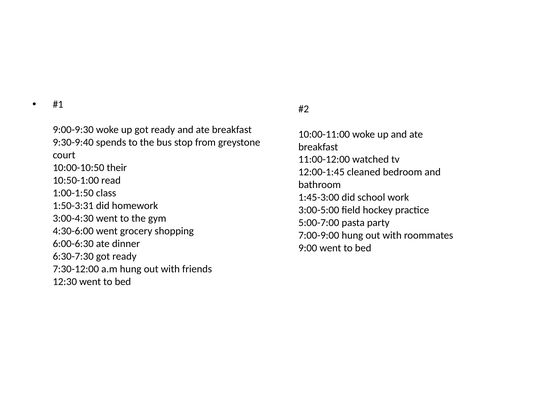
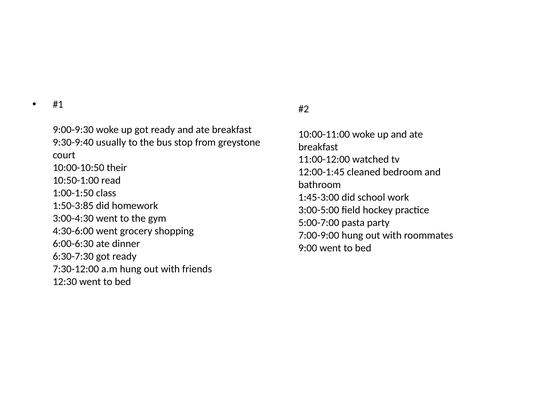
spends: spends -> usually
1:50-3:31: 1:50-3:31 -> 1:50-3:85
